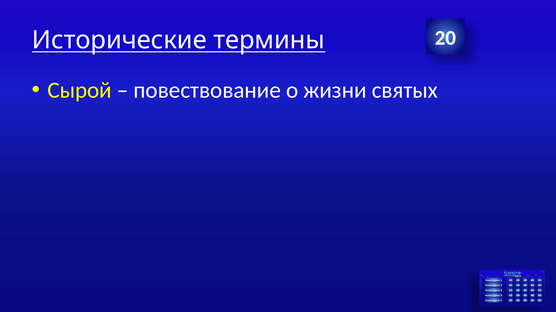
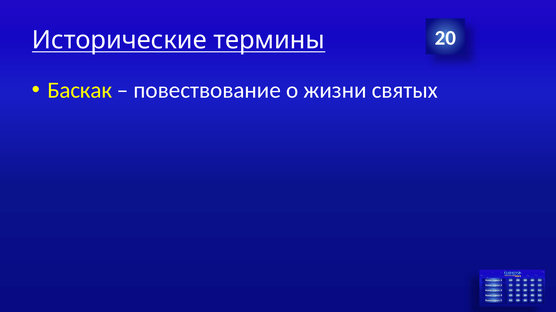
Сырой: Сырой -> Баскак
